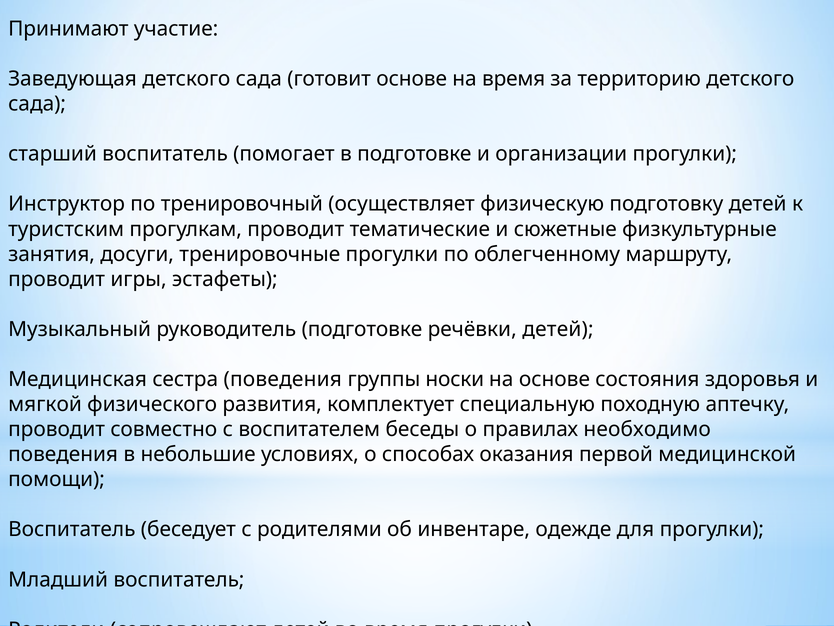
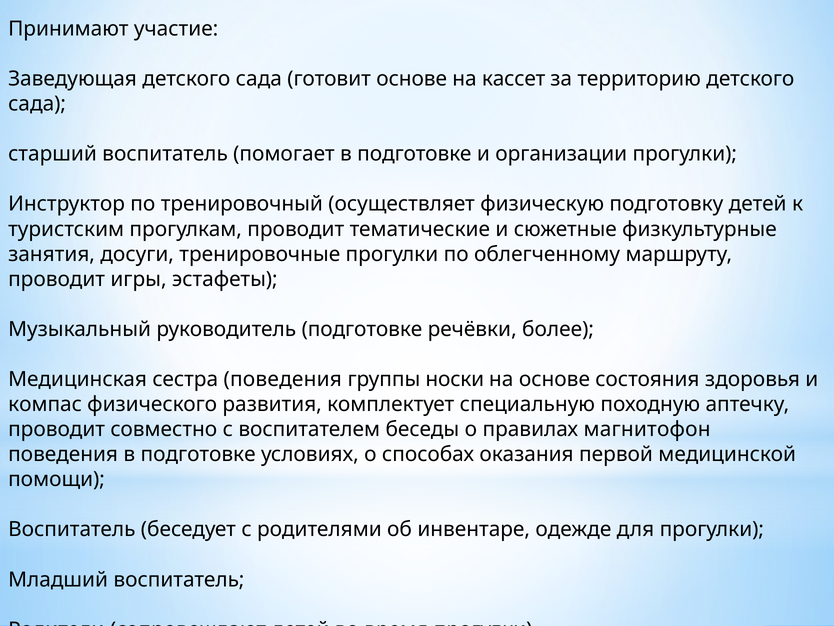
на время: время -> кассет
речёвки детей: детей -> более
мягкой: мягкой -> компас
необходимо: необходимо -> магнитофон
поведения в небольшие: небольшие -> подготовке
